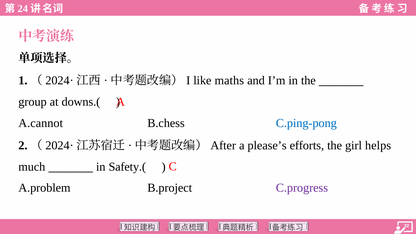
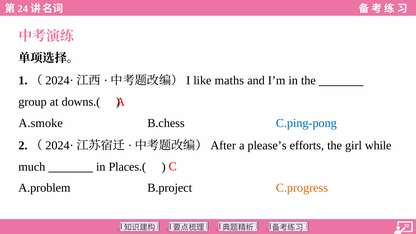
A.cannot: A.cannot -> A.smoke
helps: helps -> while
Safety.(: Safety.( -> Places.(
C.progress colour: purple -> orange
